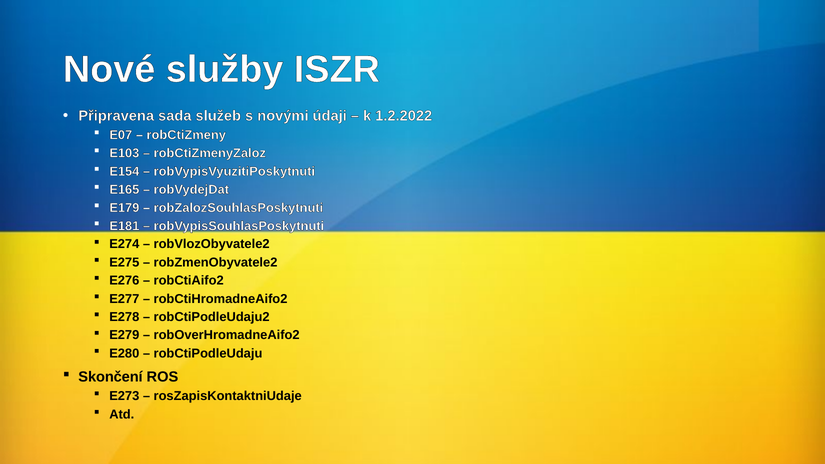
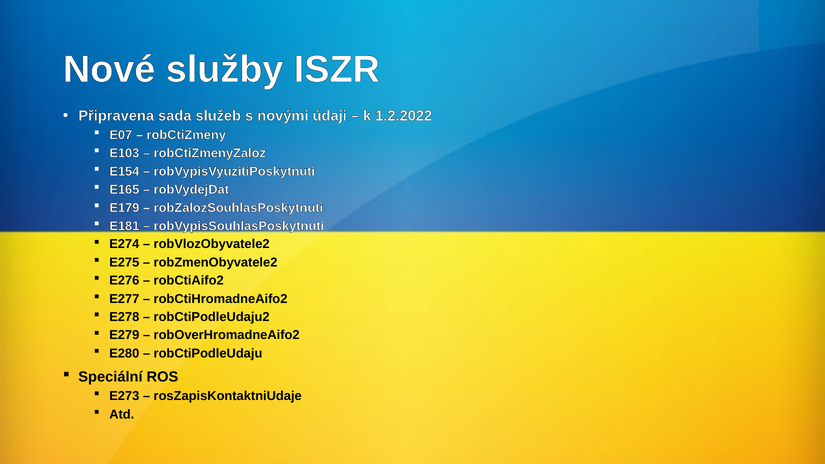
Skončení: Skončení -> Speciální
